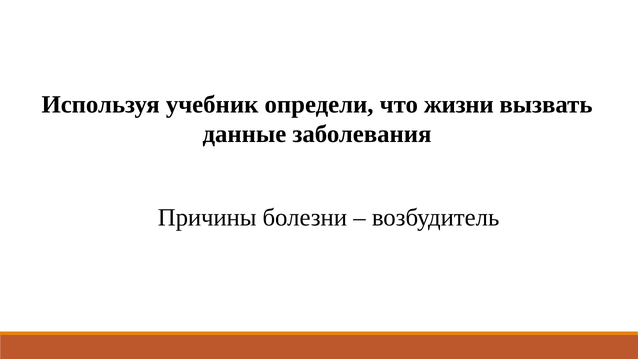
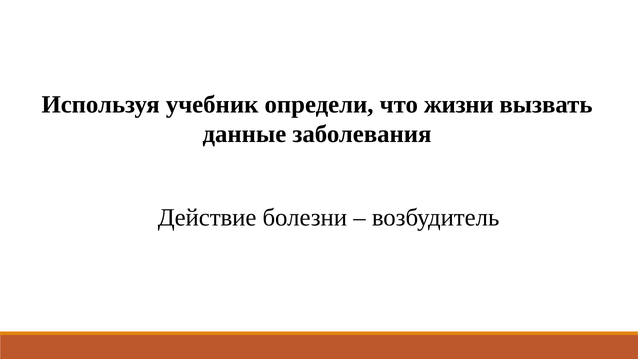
Причины: Причины -> Действие
